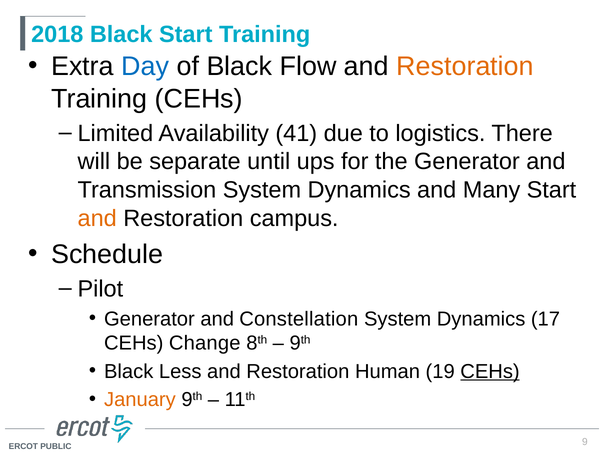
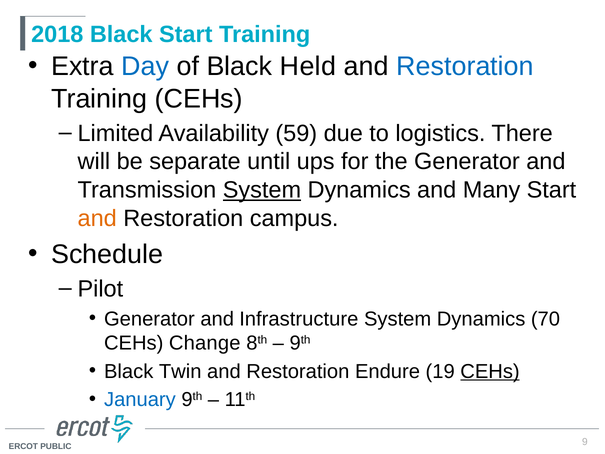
Flow: Flow -> Held
Restoration at (465, 66) colour: orange -> blue
41: 41 -> 59
System at (262, 190) underline: none -> present
Constellation: Constellation -> Infrastructure
17: 17 -> 70
Less: Less -> Twin
Human: Human -> Endure
January colour: orange -> blue
